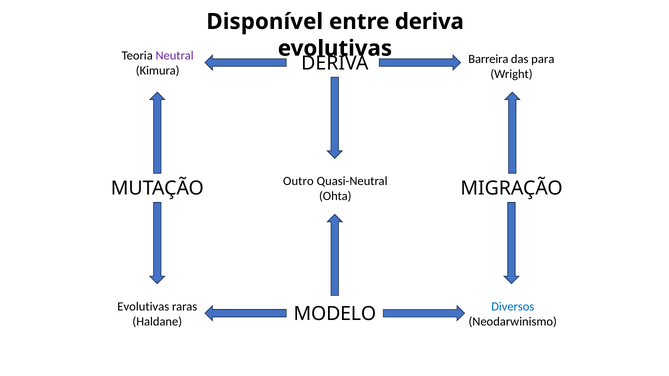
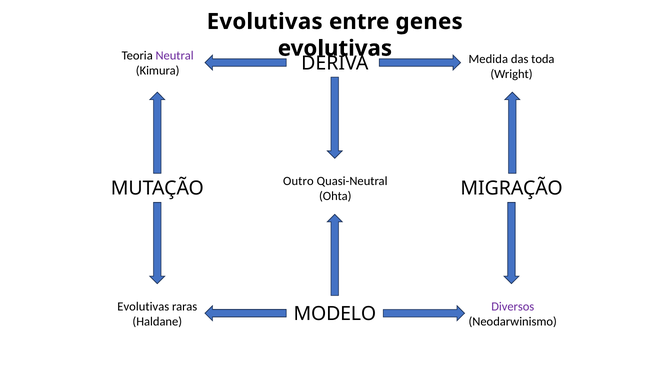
Disponível at (265, 22): Disponível -> Evolutivas
entre deriva: deriva -> genes
Barreira: Barreira -> Medida
para: para -> toda
Diversos colour: blue -> purple
